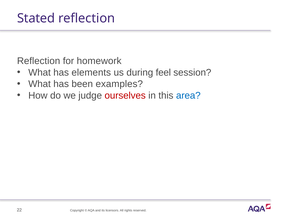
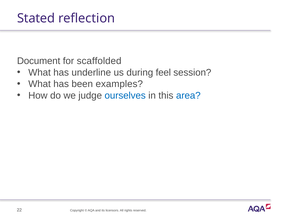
Reflection at (39, 61): Reflection -> Document
homework: homework -> scaffolded
elements: elements -> underline
ourselves colour: red -> blue
